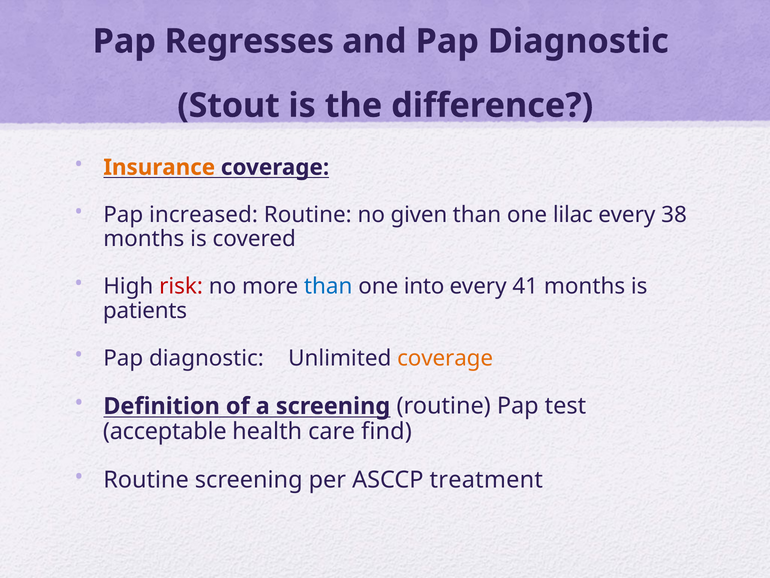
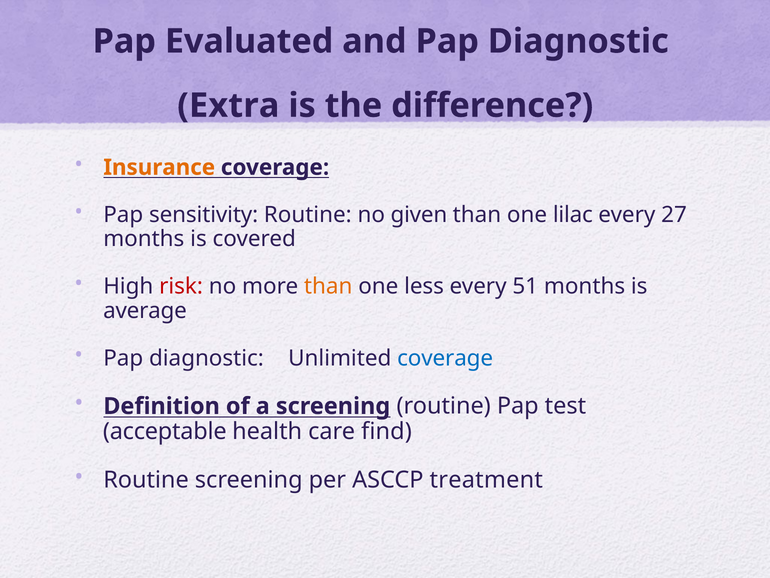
Regresses: Regresses -> Evaluated
Stout: Stout -> Extra
increased: increased -> sensitivity
38: 38 -> 27
than at (328, 286) colour: blue -> orange
into: into -> less
41: 41 -> 51
patients: patients -> average
coverage at (445, 358) colour: orange -> blue
